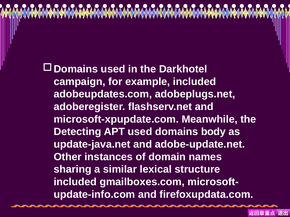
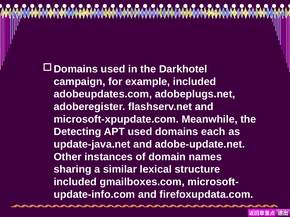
body: body -> each
